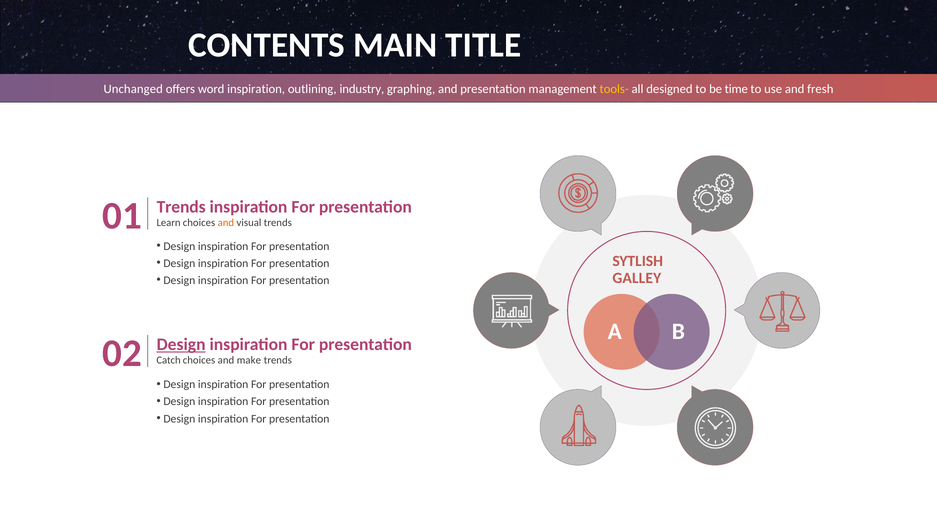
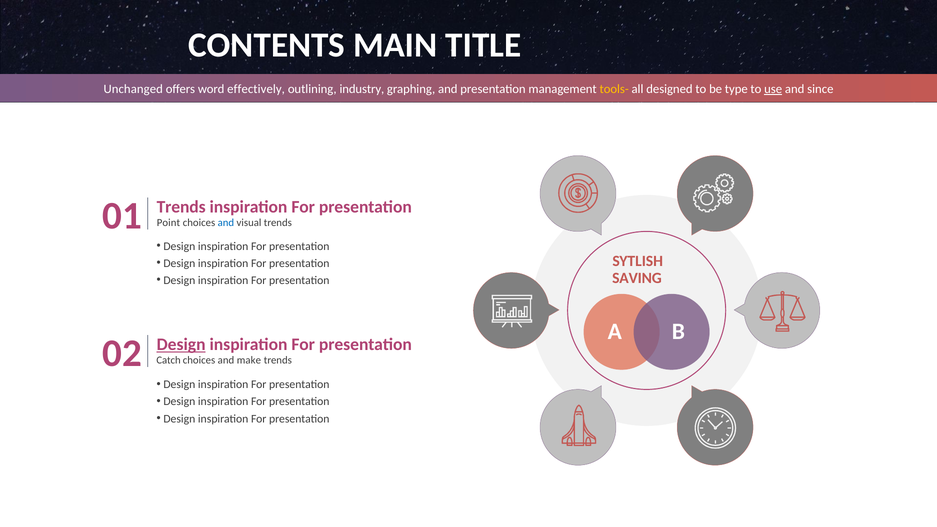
word inspiration: inspiration -> effectively
time: time -> type
use underline: none -> present
fresh: fresh -> since
Learn: Learn -> Point
and at (226, 223) colour: orange -> blue
GALLEY: GALLEY -> SAVING
